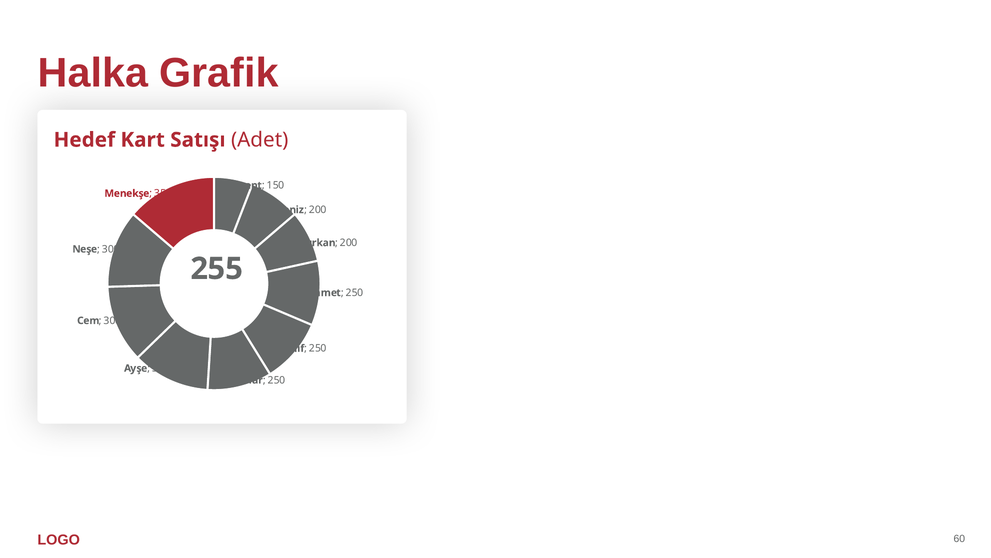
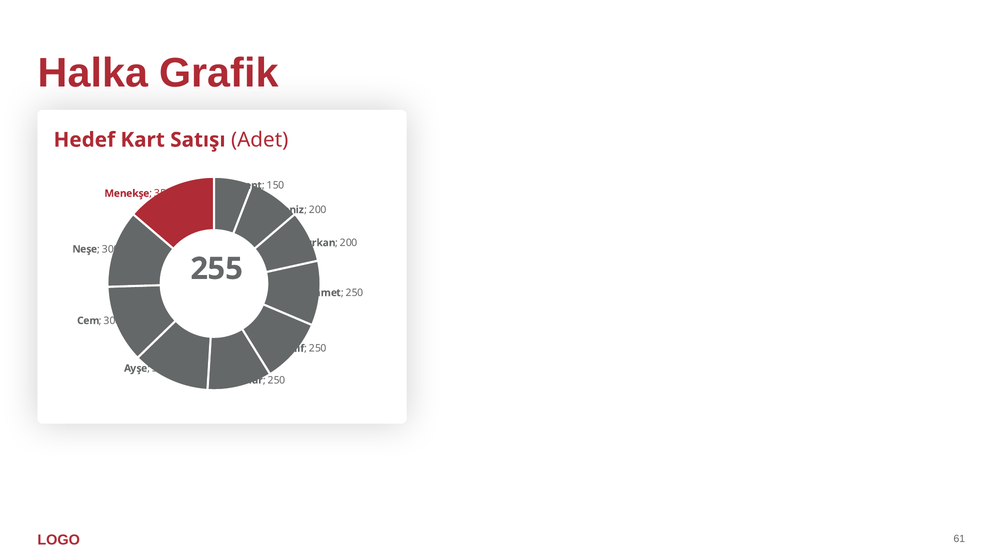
60: 60 -> 61
